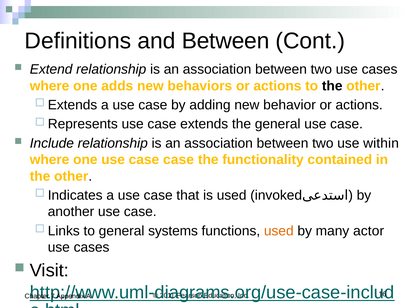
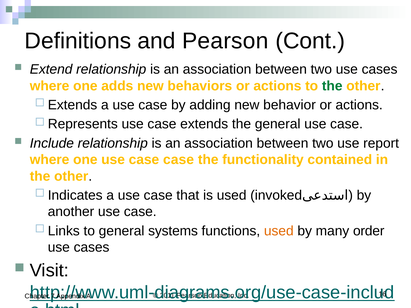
and Between: Between -> Pearson
the at (332, 86) colour: black -> green
within: within -> report
actor: actor -> order
